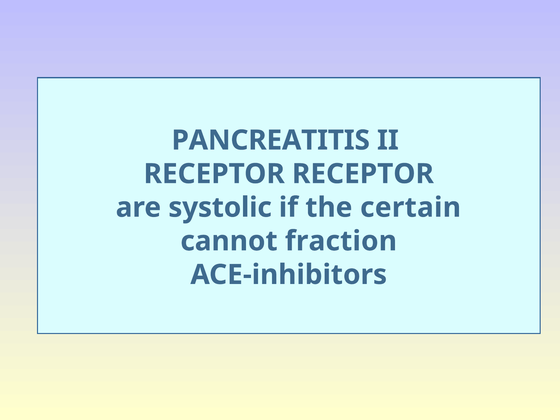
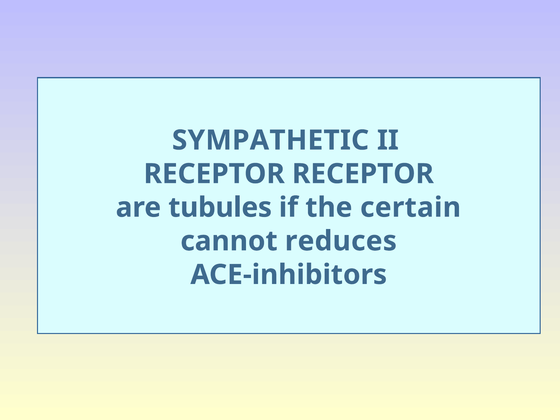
PANCREATITIS: PANCREATITIS -> SYMPATHETIC
systolic: systolic -> tubules
fraction: fraction -> reduces
